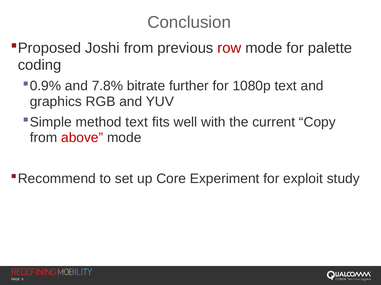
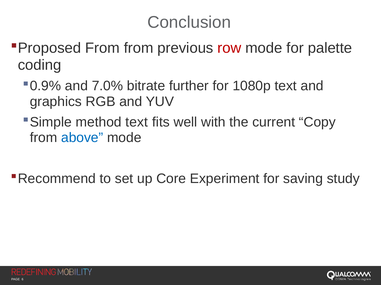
Joshi at (102, 48): Joshi -> From
7.8%: 7.8% -> 7.0%
above colour: red -> blue
exploit: exploit -> saving
